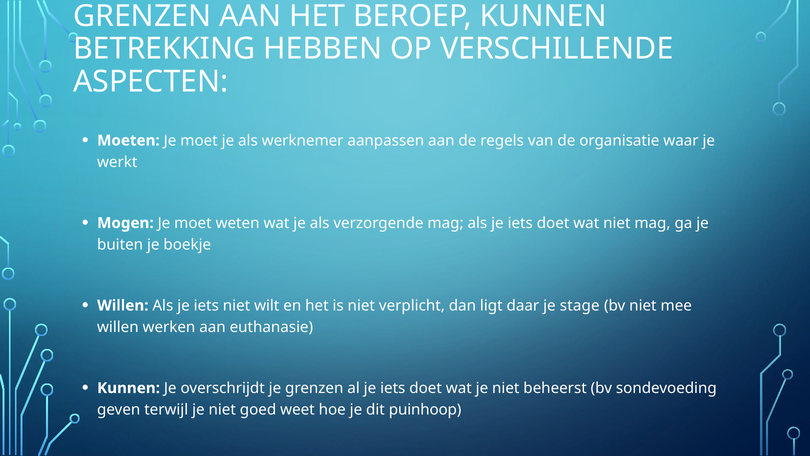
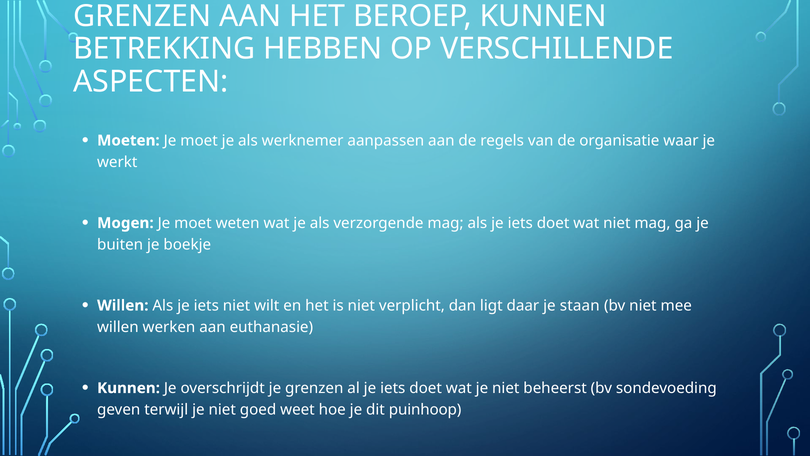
stage: stage -> staan
